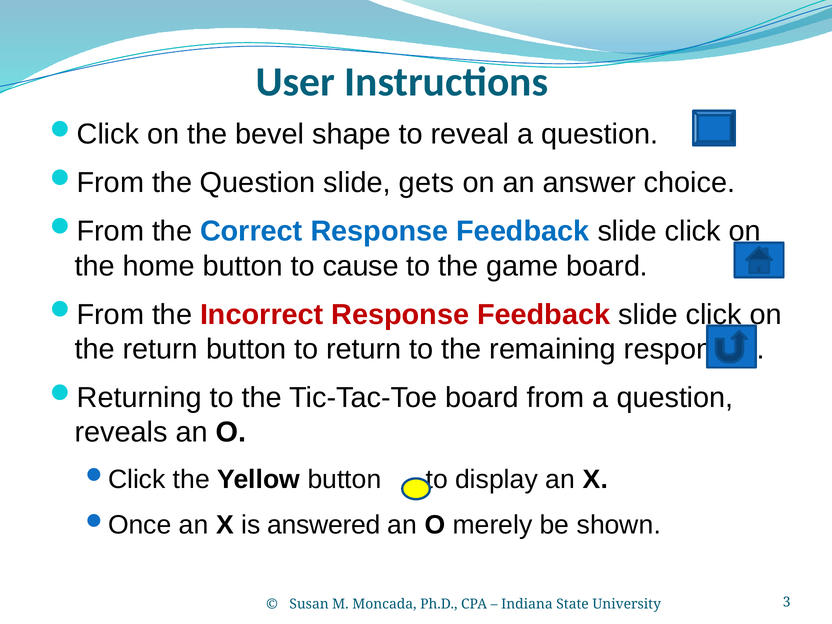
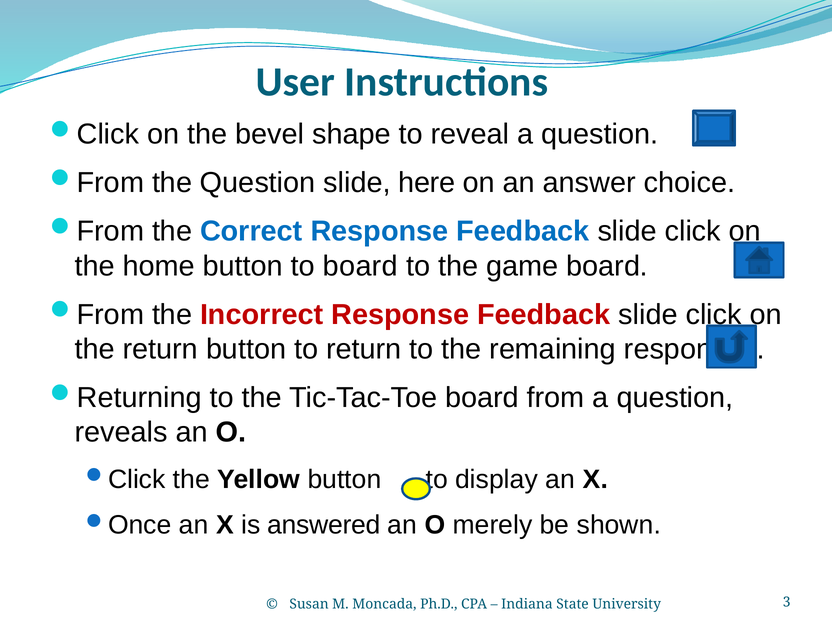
gets: gets -> here
to cause: cause -> board
